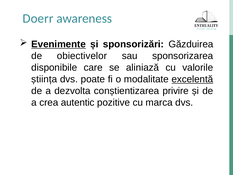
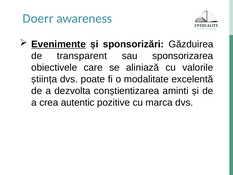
obiectivelor: obiectivelor -> transparent
disponibile: disponibile -> obiectivele
excelentă underline: present -> none
privire: privire -> aminti
